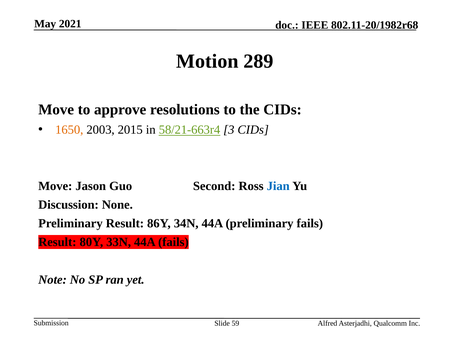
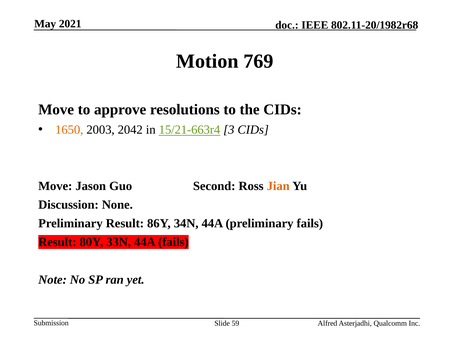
289: 289 -> 769
2015: 2015 -> 2042
58/21-663r4: 58/21-663r4 -> 15/21-663r4
Jian colour: blue -> orange
